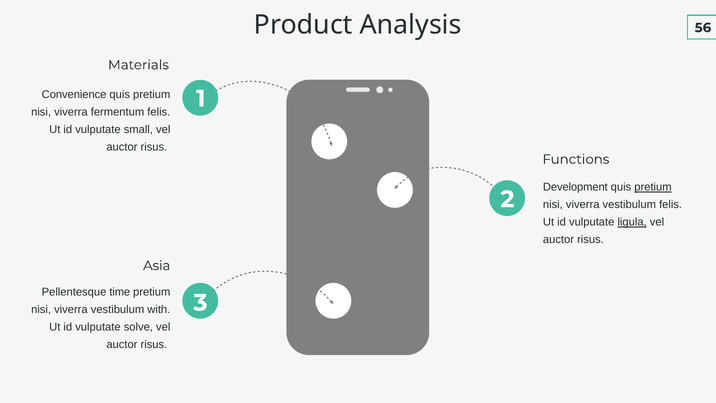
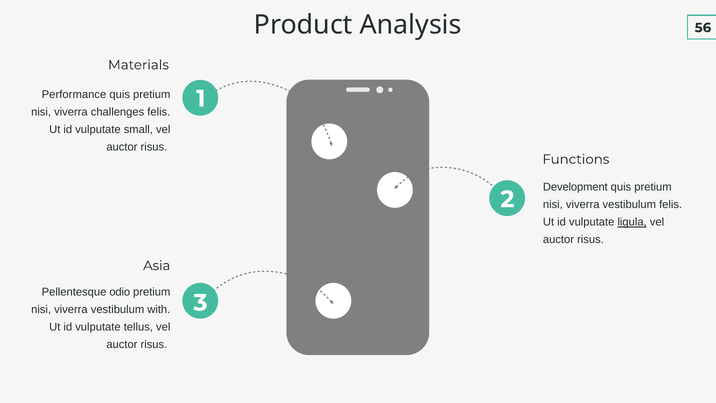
Convenience: Convenience -> Performance
fermentum: fermentum -> challenges
pretium at (653, 187) underline: present -> none
time: time -> odio
solve: solve -> tellus
